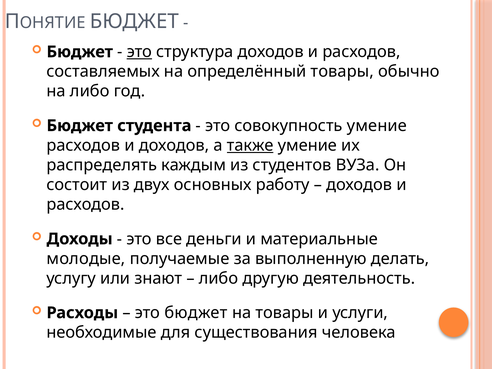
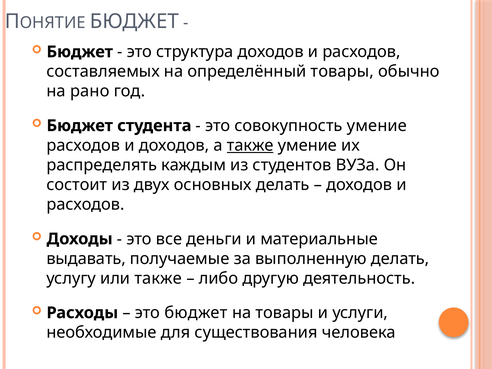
это at (139, 52) underline: present -> none
на либо: либо -> рано
основных работу: работу -> делать
молодые: молодые -> выдавать
или знают: знают -> также
